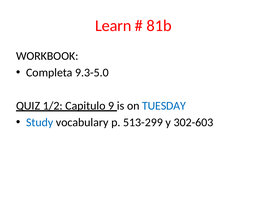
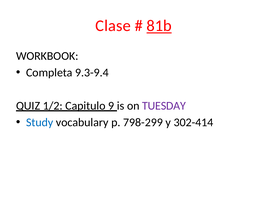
Learn: Learn -> Clase
81b underline: none -> present
9.3-5.0: 9.3-5.0 -> 9.3-9.4
TUESDAY colour: blue -> purple
513-299: 513-299 -> 798-299
302-603: 302-603 -> 302-414
